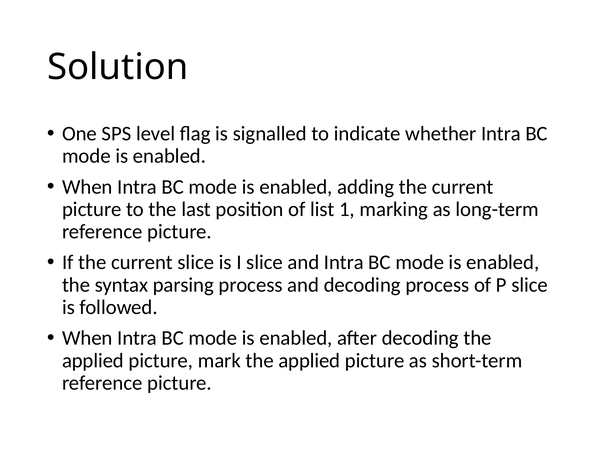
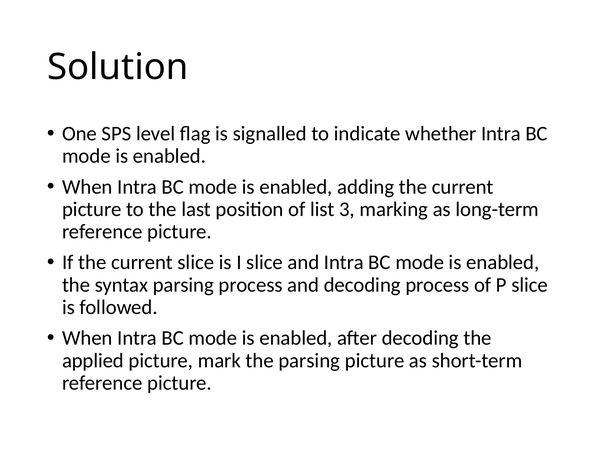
1: 1 -> 3
mark the applied: applied -> parsing
